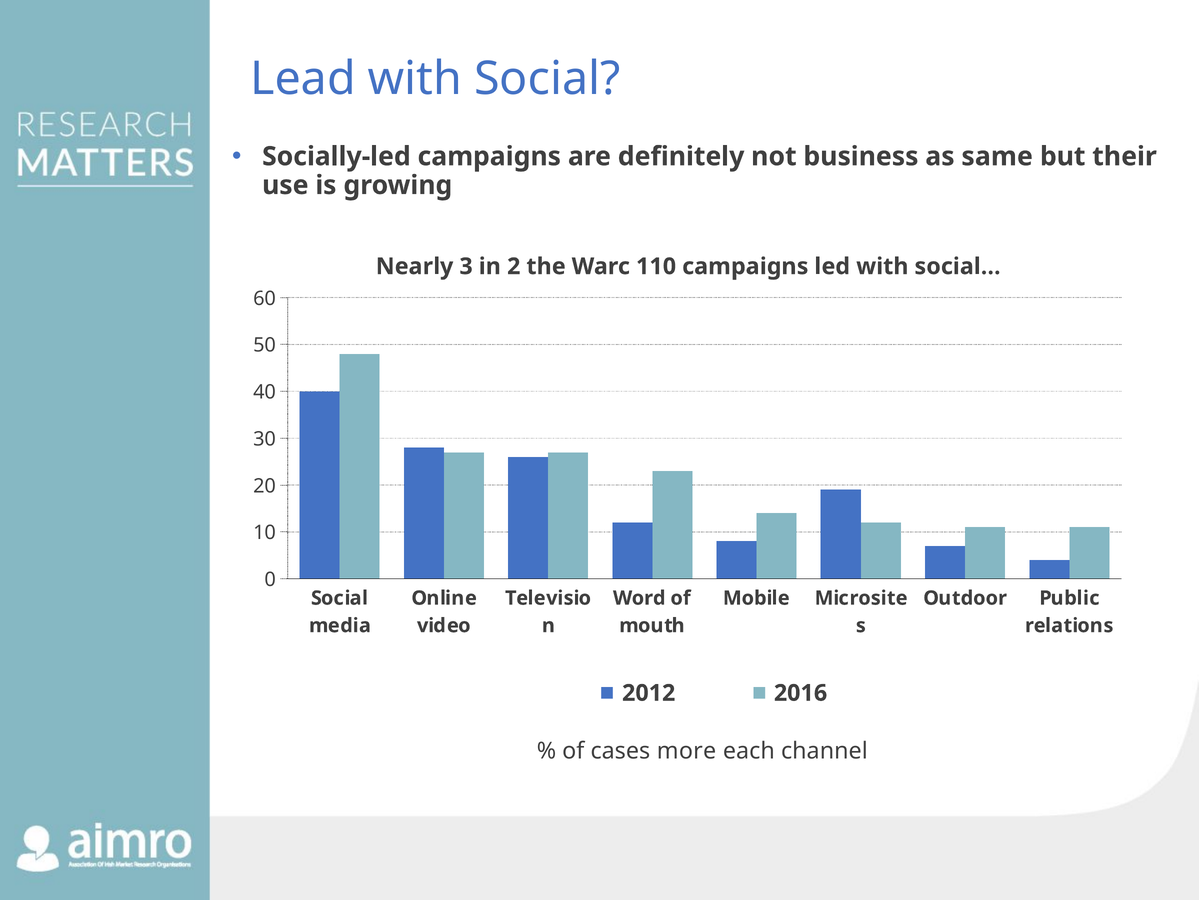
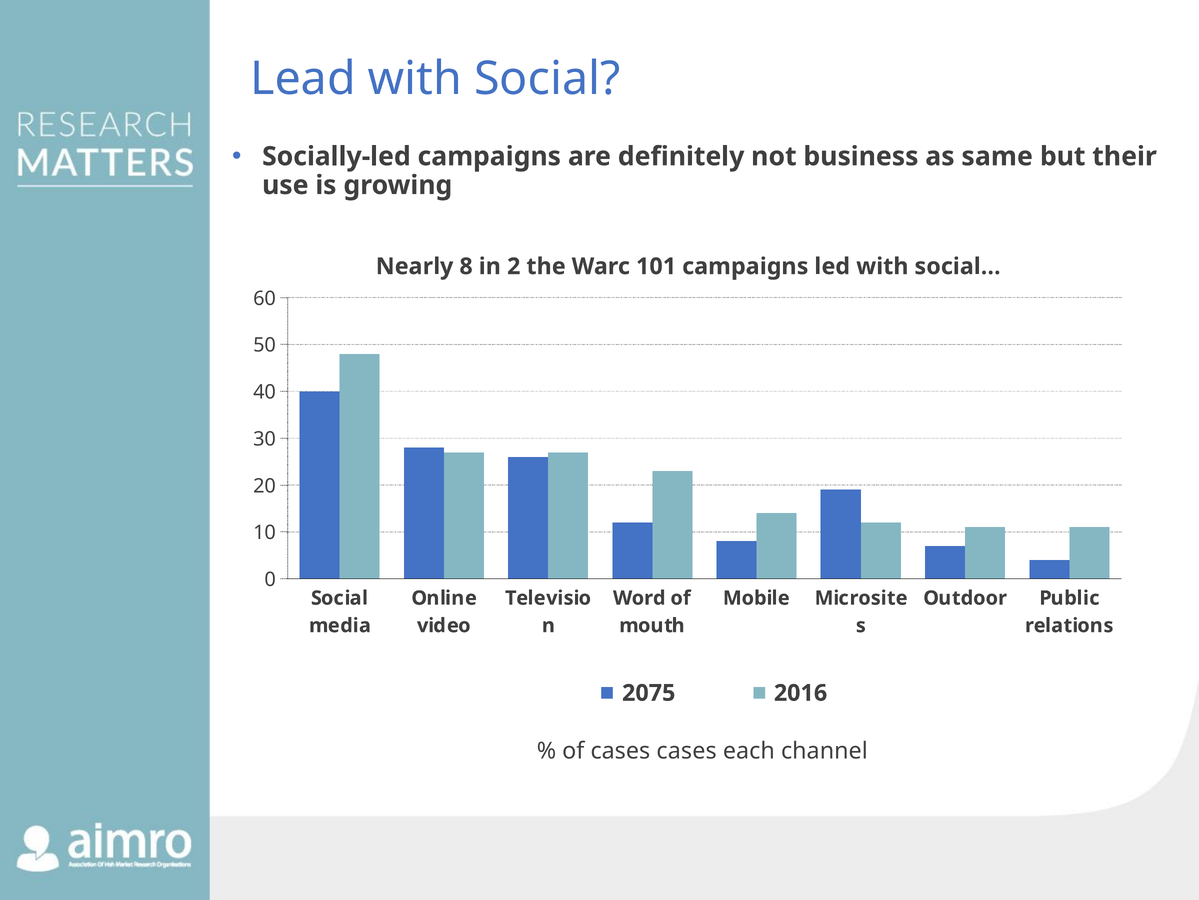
3: 3 -> 8
110: 110 -> 101
2012: 2012 -> 2075
cases more: more -> cases
